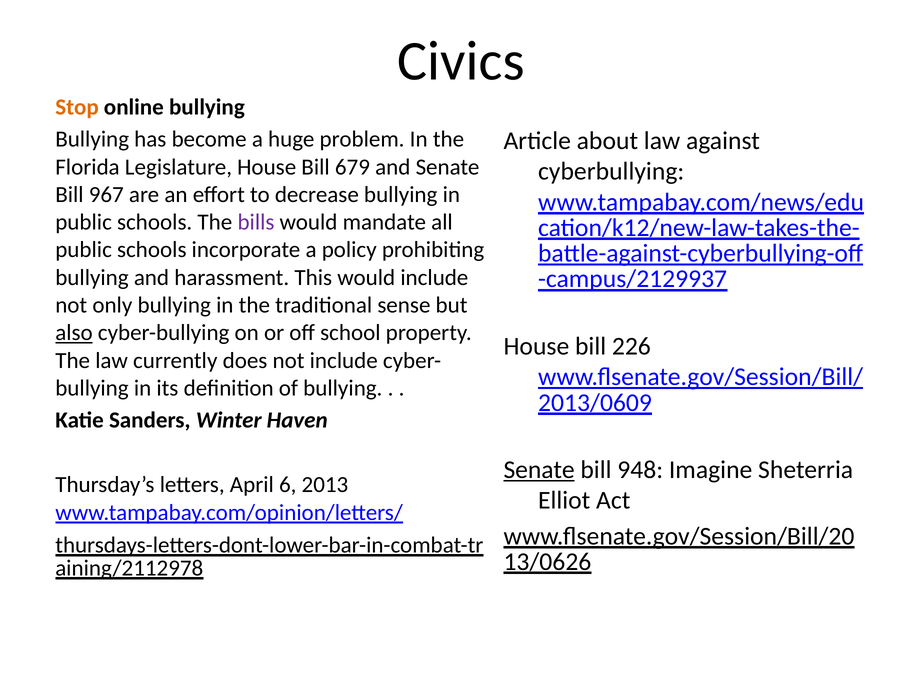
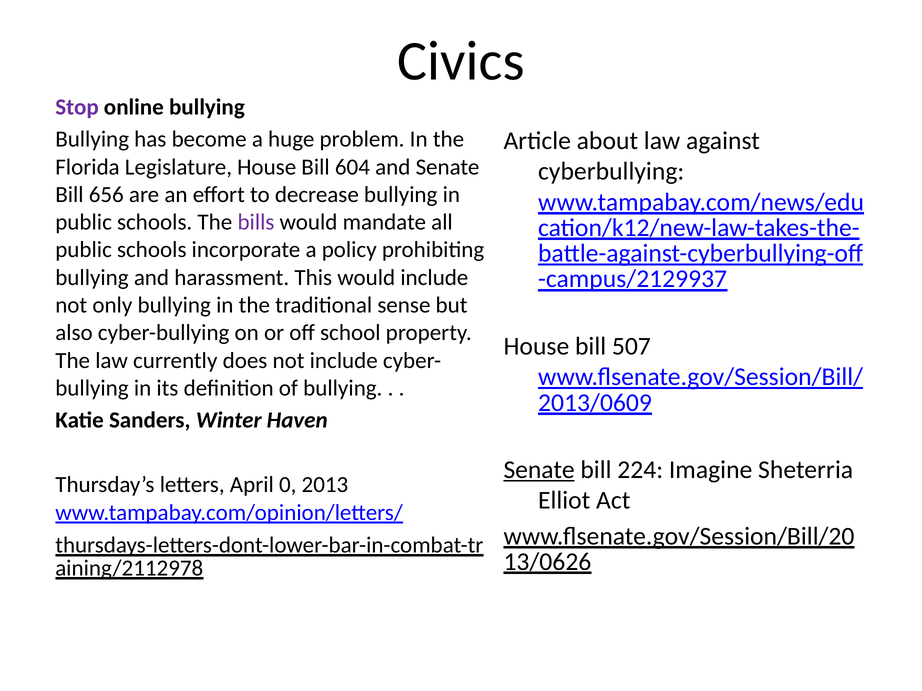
Stop colour: orange -> purple
679: 679 -> 604
967: 967 -> 656
also underline: present -> none
226: 226 -> 507
948: 948 -> 224
6: 6 -> 0
